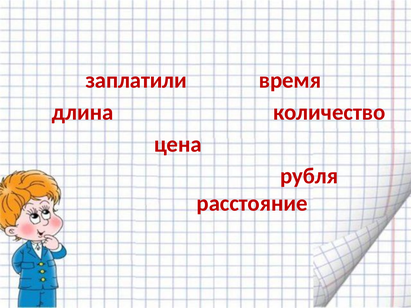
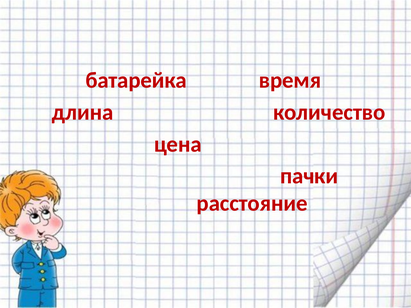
заплатили: заплатили -> батарейка
рубля: рубля -> пачки
